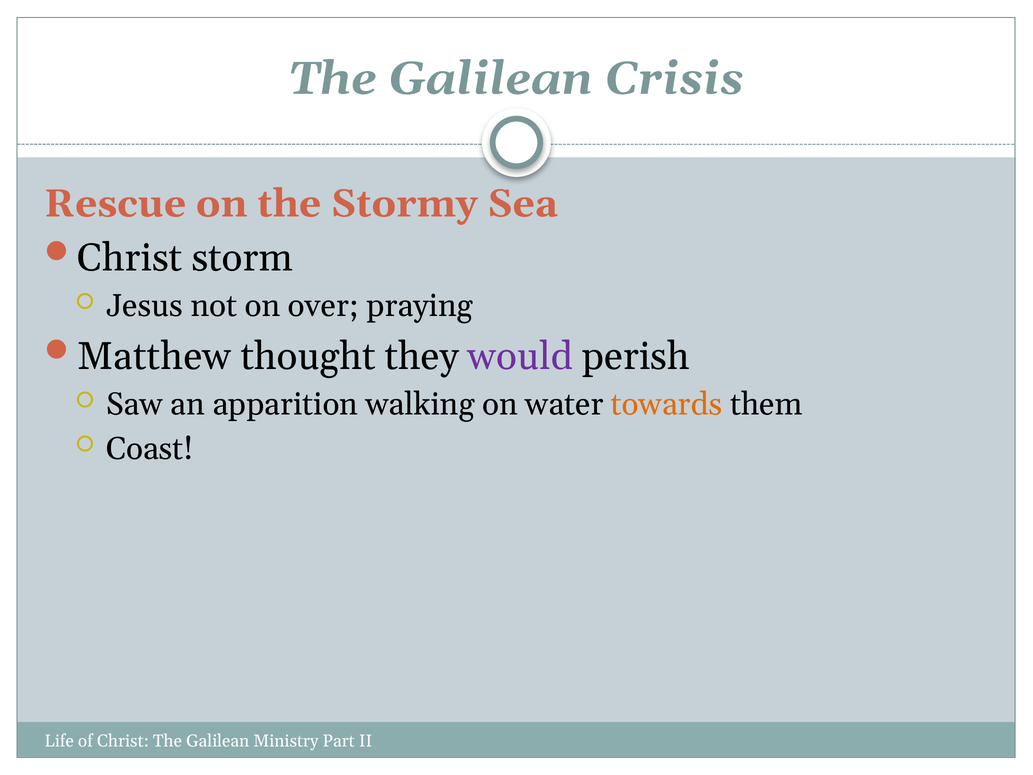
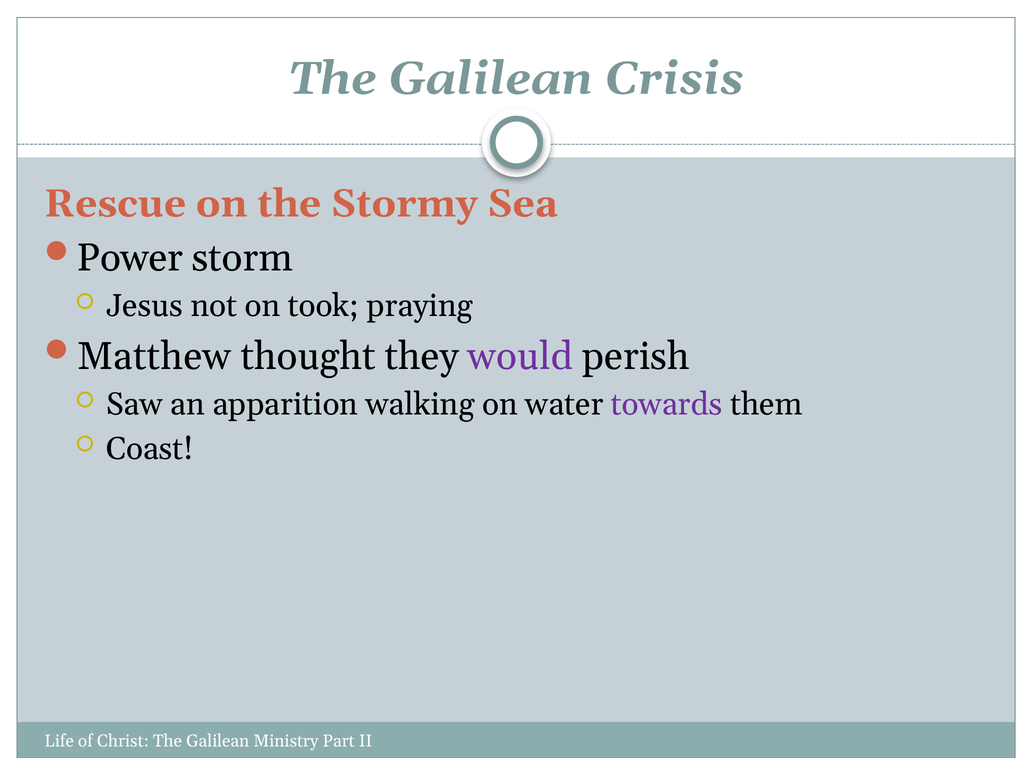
Christ at (130, 258): Christ -> Power
over: over -> took
towards colour: orange -> purple
